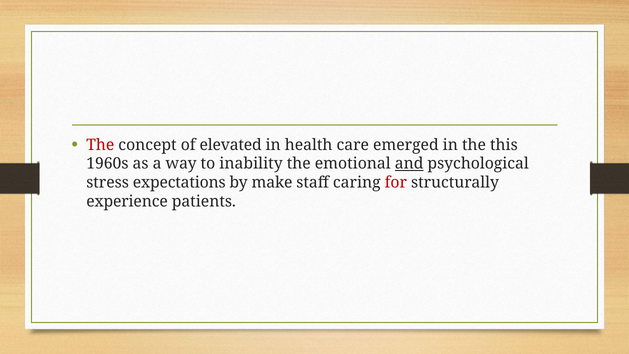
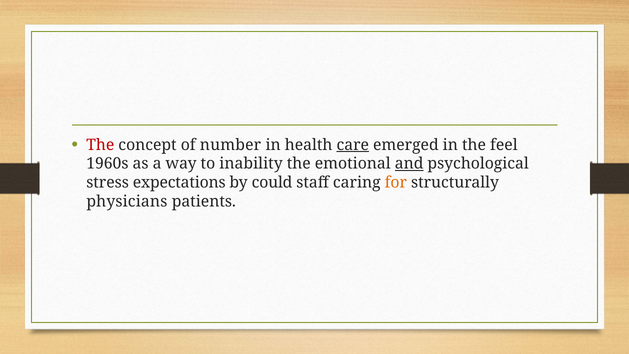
elevated: elevated -> number
care underline: none -> present
this: this -> feel
make: make -> could
for colour: red -> orange
experience: experience -> physicians
